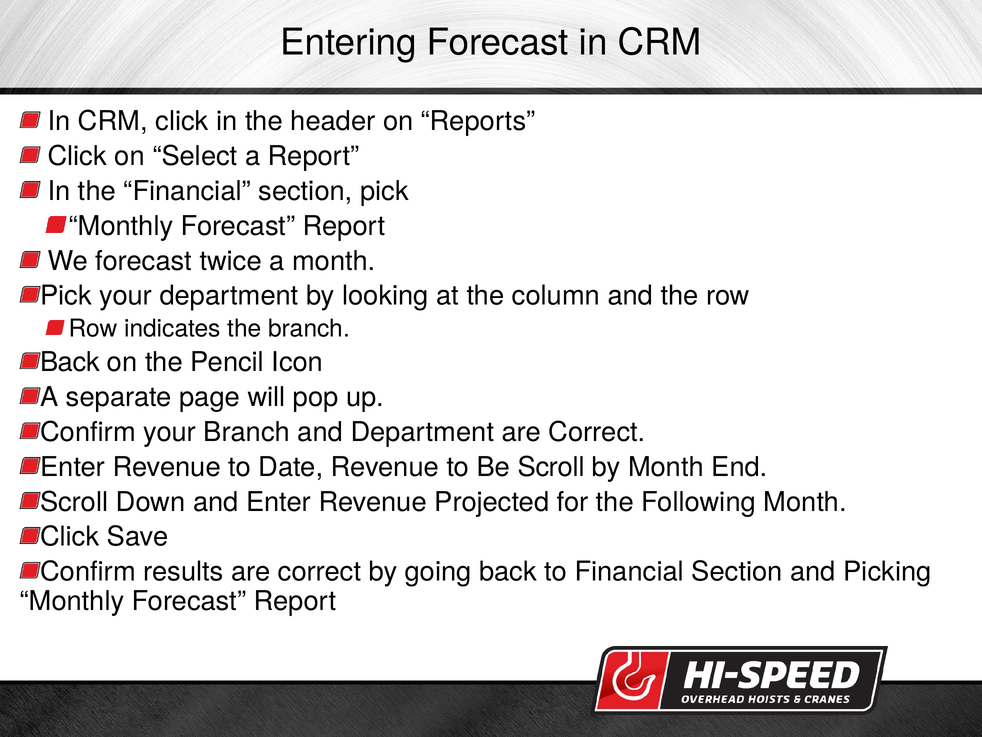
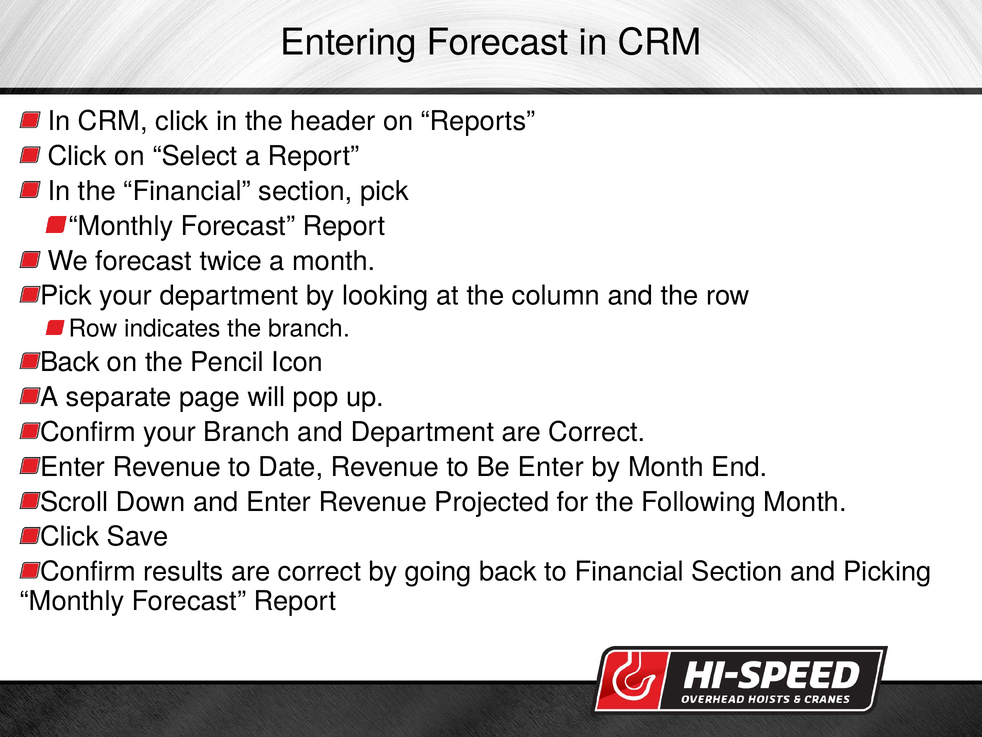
Be Scroll: Scroll -> Enter
